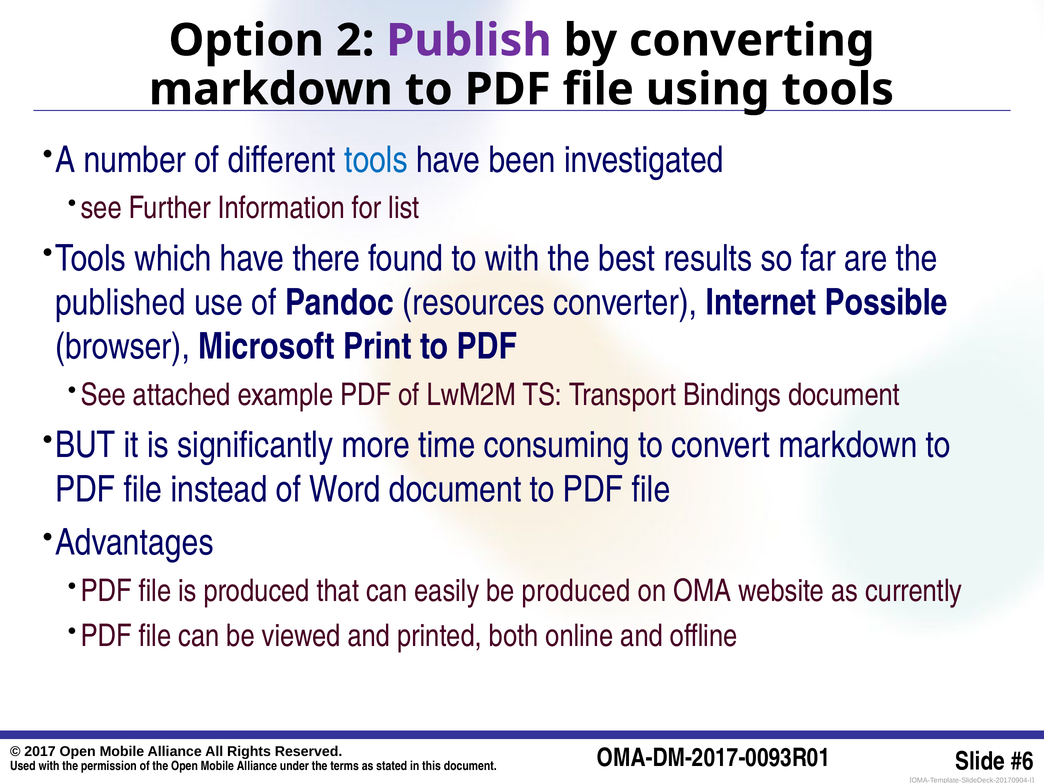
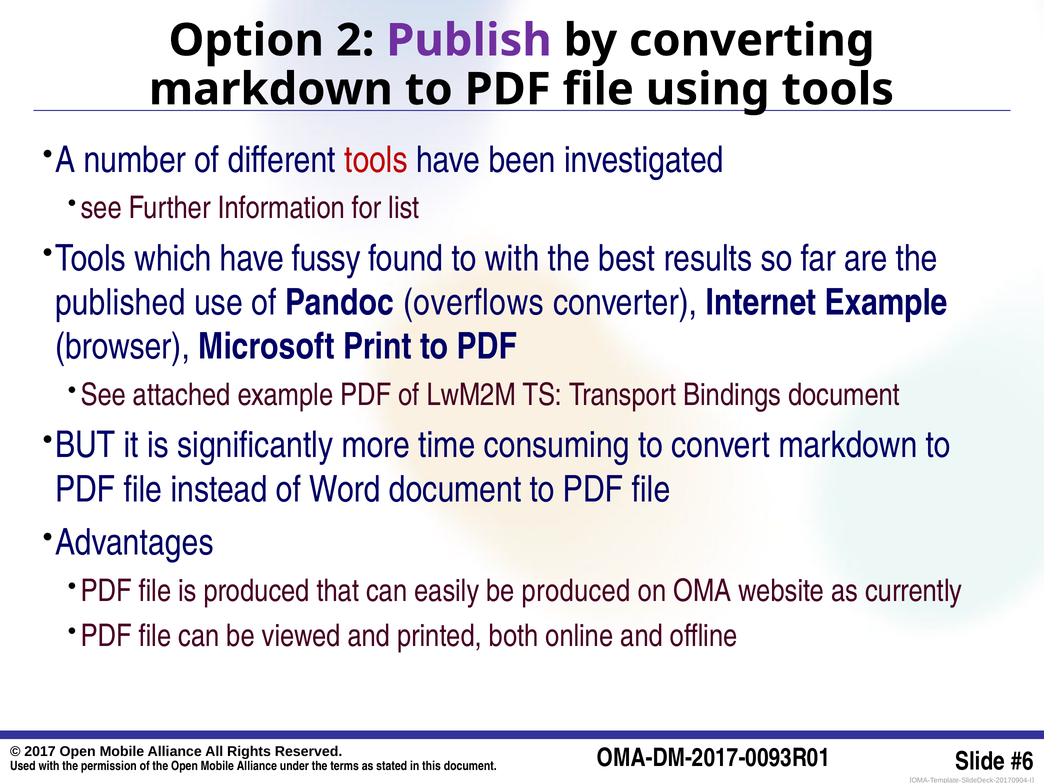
tools at (376, 160) colour: blue -> red
there: there -> fussy
resources: resources -> overflows
Internet Possible: Possible -> Example
